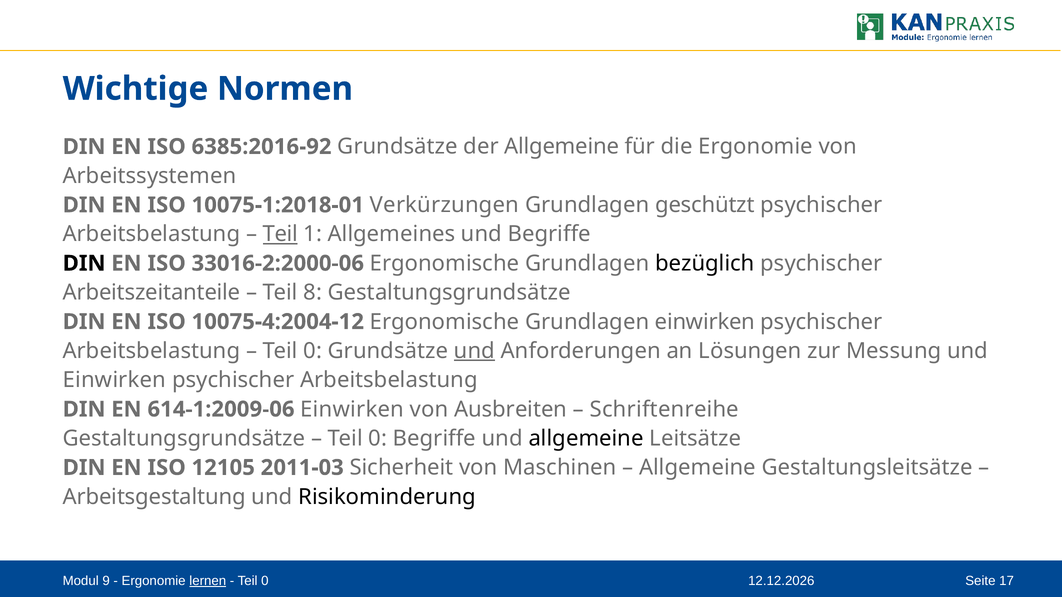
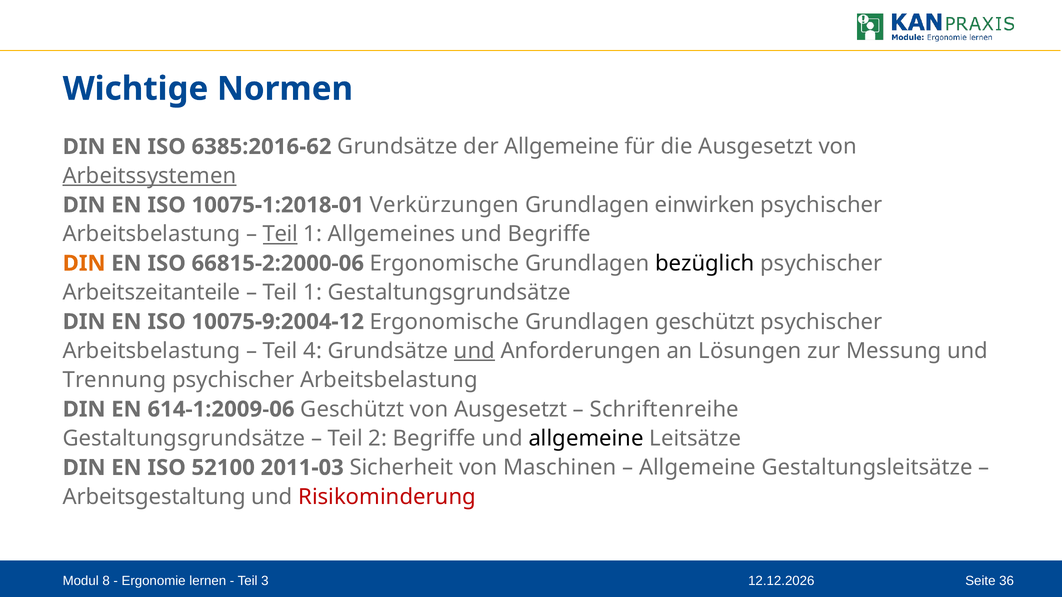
6385:2016-92: 6385:2016-92 -> 6385:2016-62
die Ergonomie: Ergonomie -> Ausgesetzt
Arbeitssystemen underline: none -> present
geschützt: geschützt -> einwirken
DIN at (84, 264) colour: black -> orange
33016-2:2000-06: 33016-2:2000-06 -> 66815-2:2000-06
8 at (313, 293): 8 -> 1
10075-4:2004-12: 10075-4:2004-12 -> 10075-9:2004-12
Grundlagen einwirken: einwirken -> geschützt
0 at (313, 351): 0 -> 4
Einwirken at (114, 380): Einwirken -> Trennung
614-1:2009-06 Einwirken: Einwirken -> Geschützt
von Ausbreiten: Ausbreiten -> Ausgesetzt
0 at (378, 439): 0 -> 2
12105: 12105 -> 52100
Risikominderung colour: black -> red
9: 9 -> 8
lernen underline: present -> none
0 at (265, 581): 0 -> 3
17: 17 -> 36
